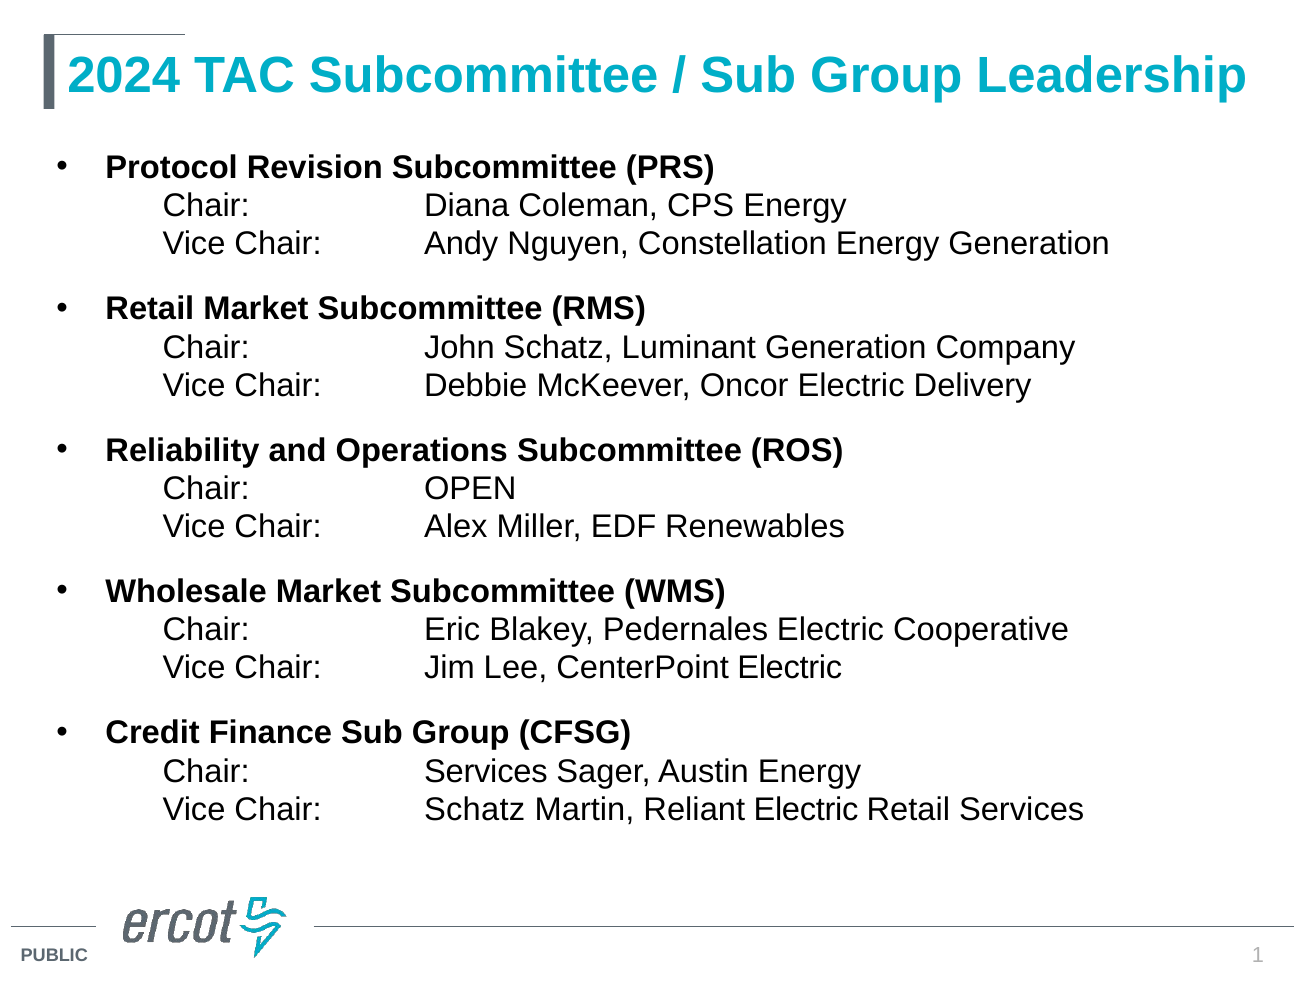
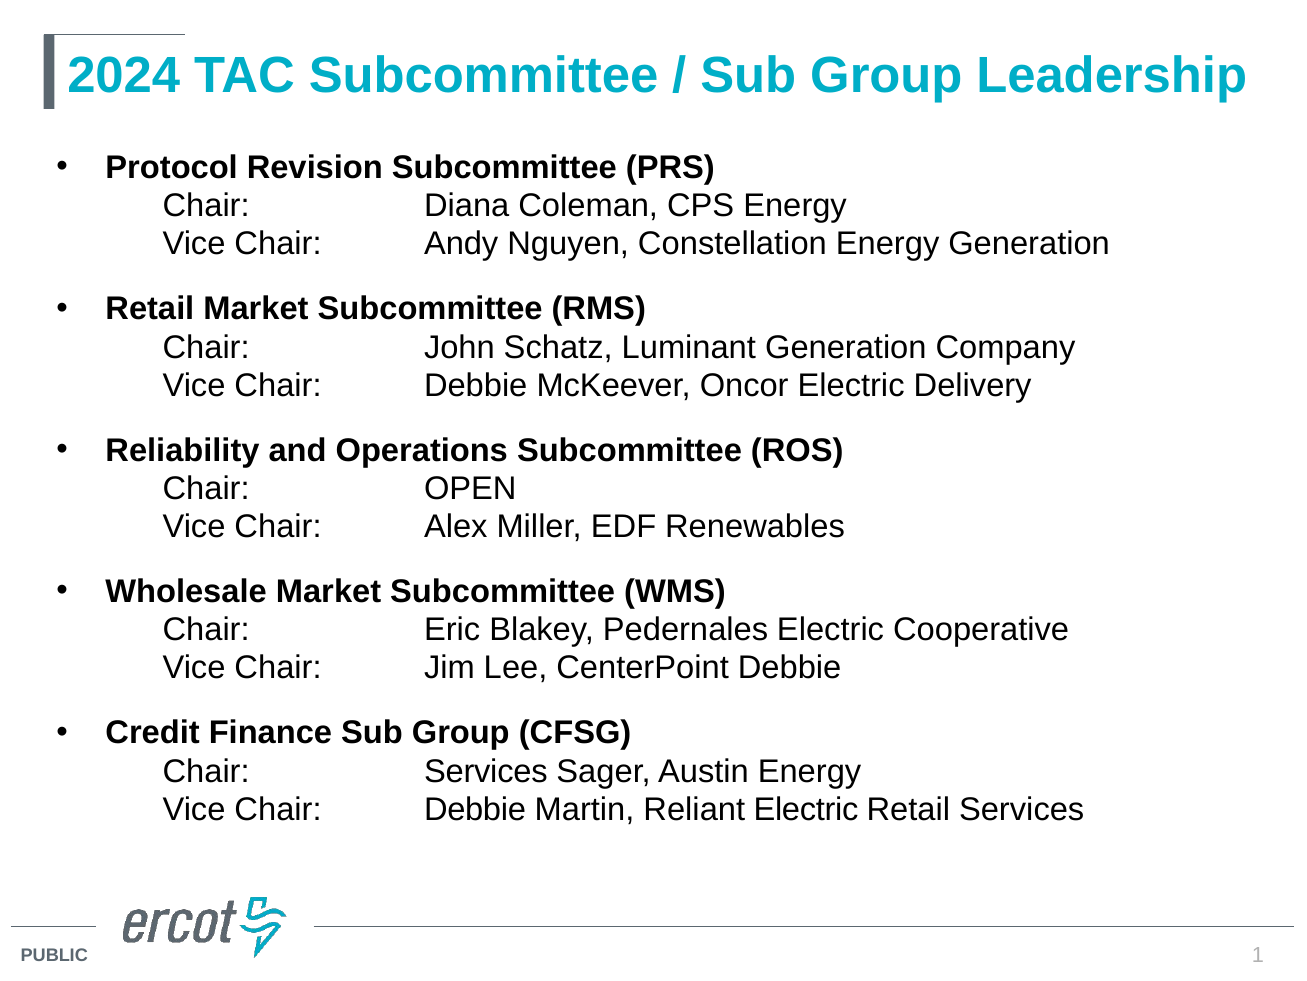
CenterPoint Electric: Electric -> Debbie
Schatz at (475, 809): Schatz -> Debbie
